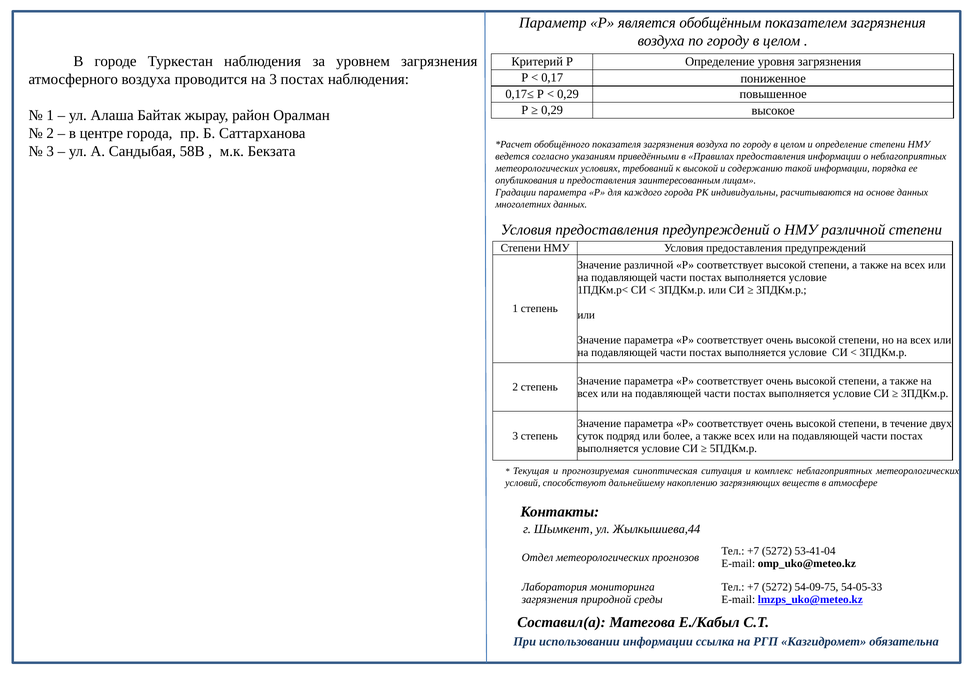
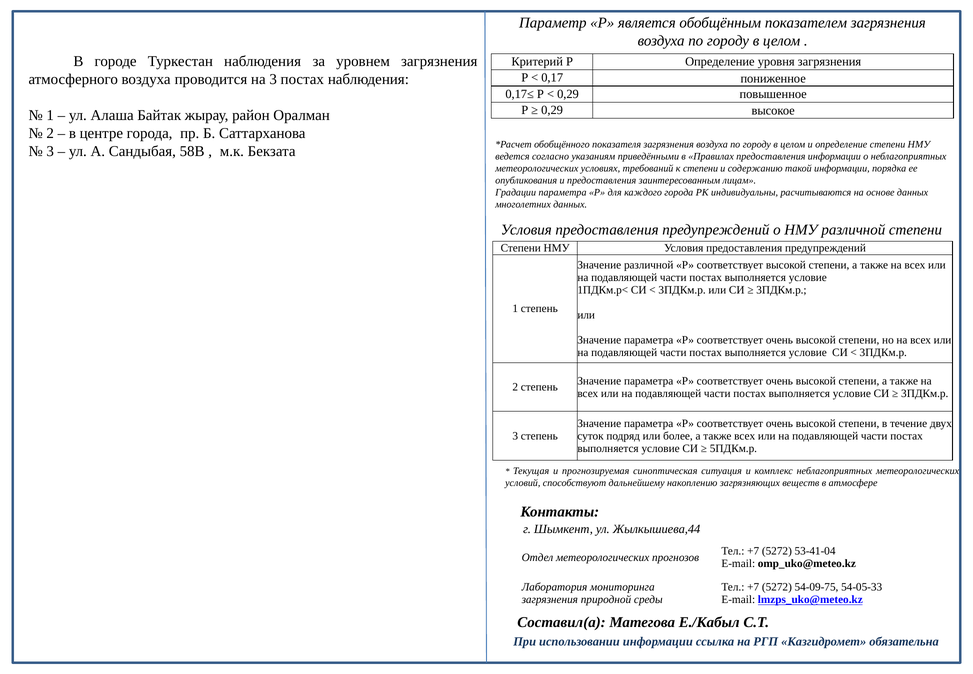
к высокой: высокой -> степени
